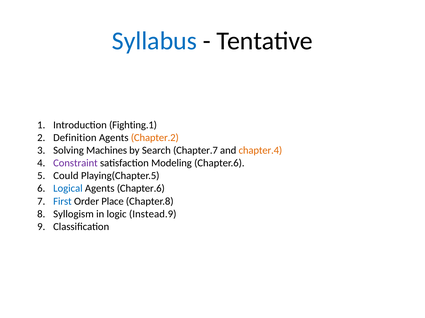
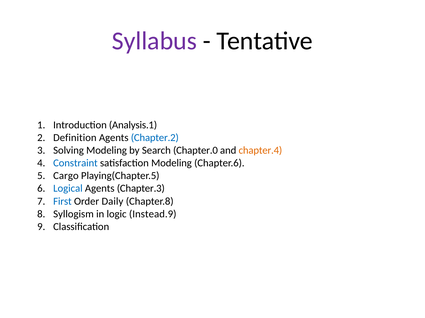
Syllabus colour: blue -> purple
Fighting.1: Fighting.1 -> Analysis.1
Chapter.2 colour: orange -> blue
Solving Machines: Machines -> Modeling
Chapter.7: Chapter.7 -> Chapter.0
Constraint colour: purple -> blue
Could: Could -> Cargo
Agents Chapter.6: Chapter.6 -> Chapter.3
Place: Place -> Daily
